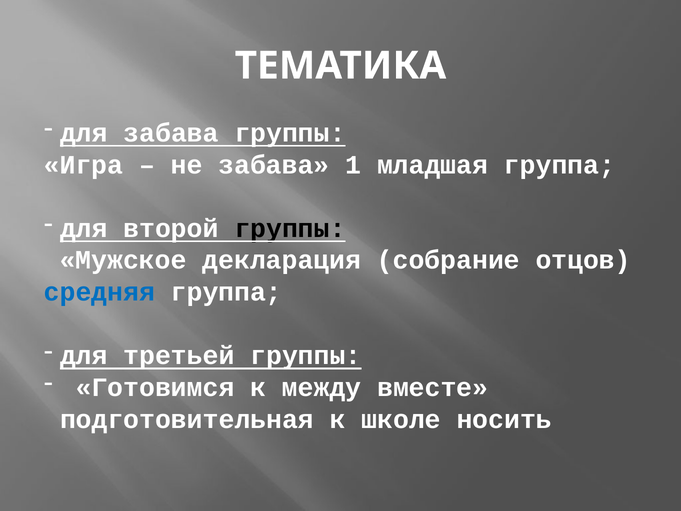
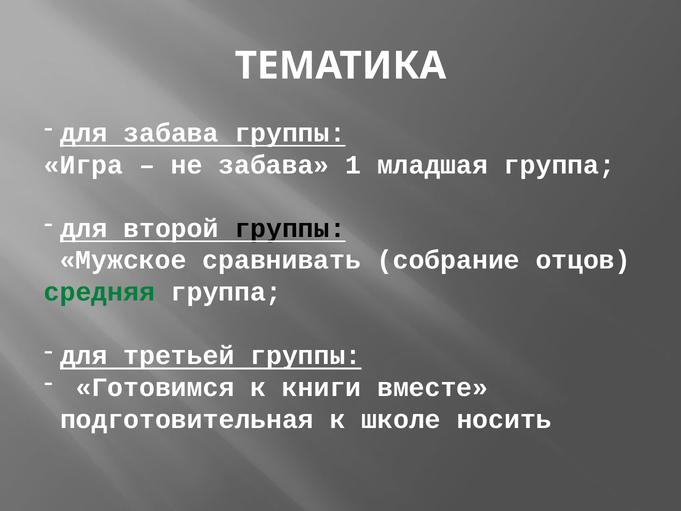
декларация: декларация -> сравнивать
средняя colour: blue -> green
между: между -> книги
